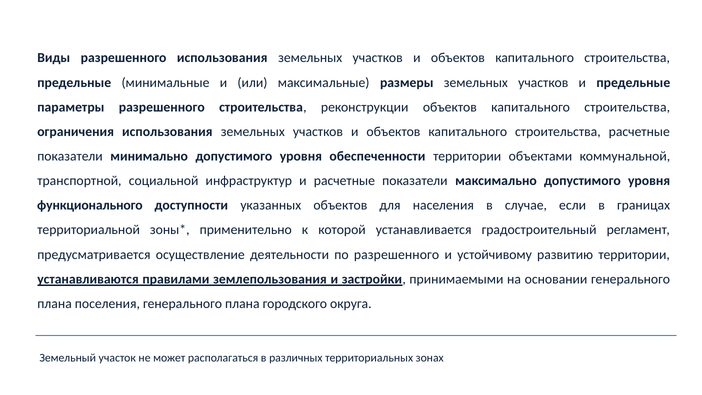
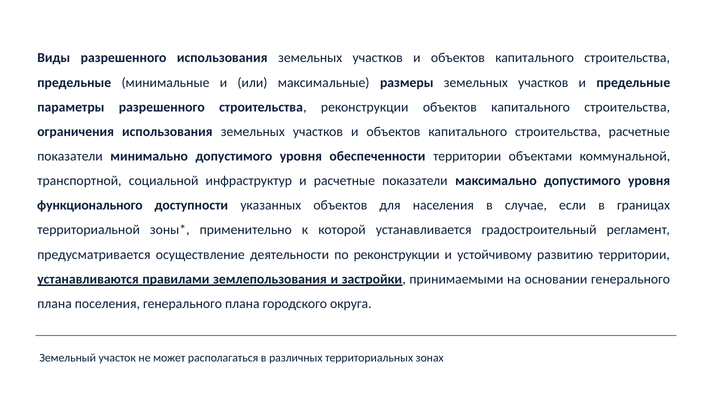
по разрешенного: разрешенного -> реконструкции
